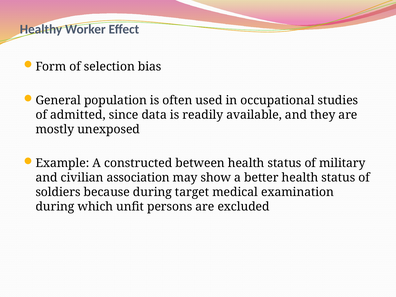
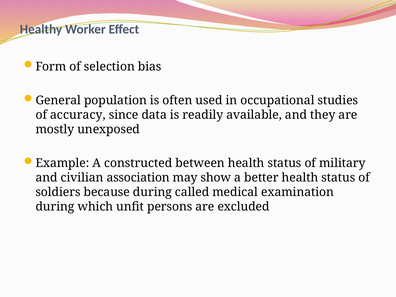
admitted: admitted -> accuracy
target: target -> called
